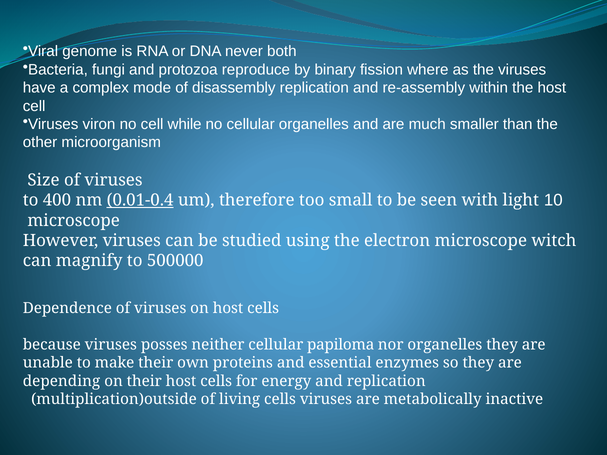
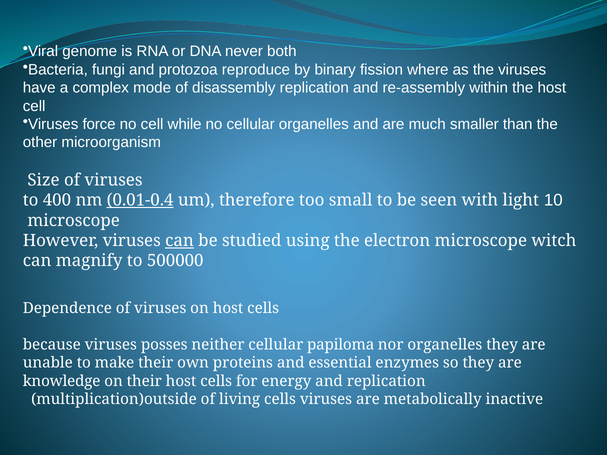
viron: viron -> force
can at (179, 241) underline: none -> present
depending: depending -> knowledge
